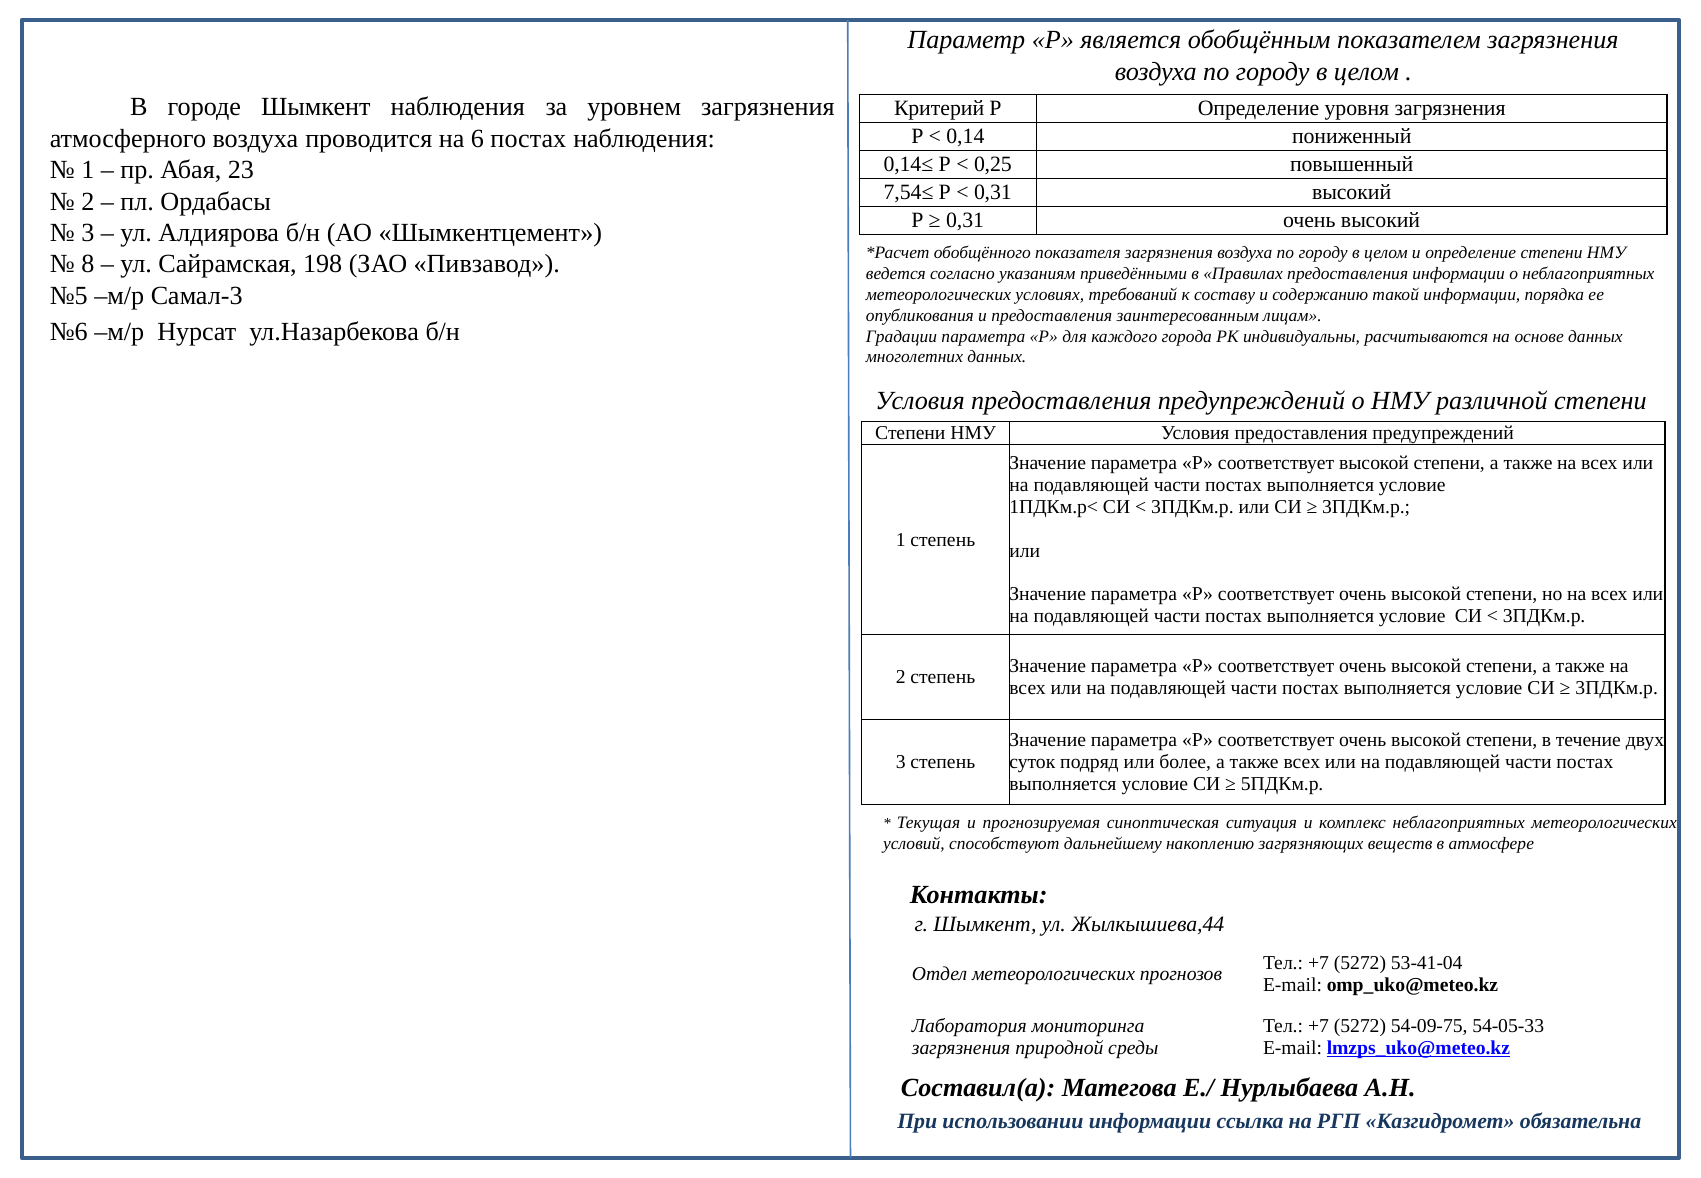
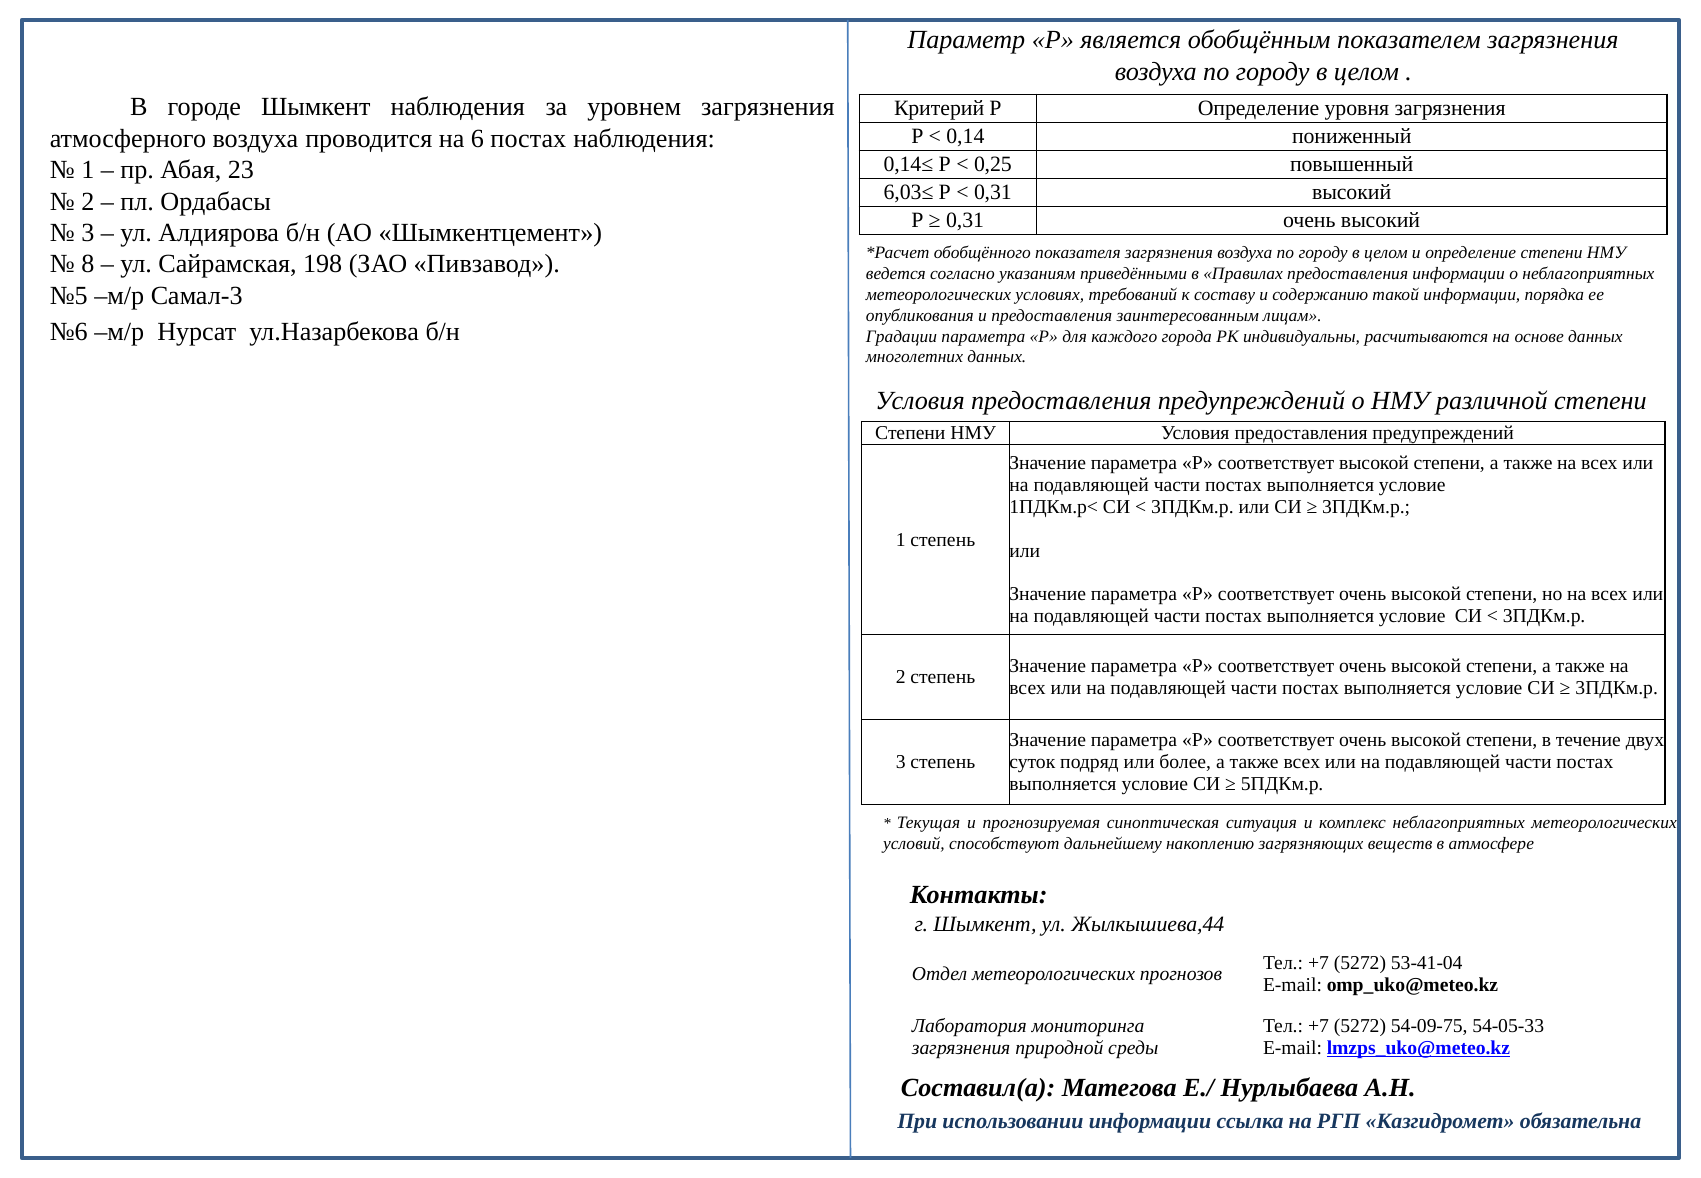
7,54≤: 7,54≤ -> 6,03≤
